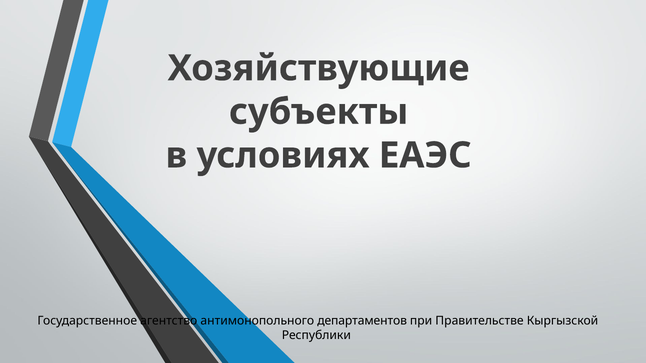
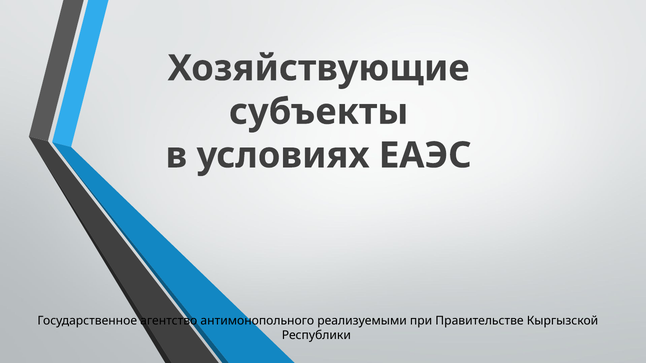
департаментов: департаментов -> реализуемыми
